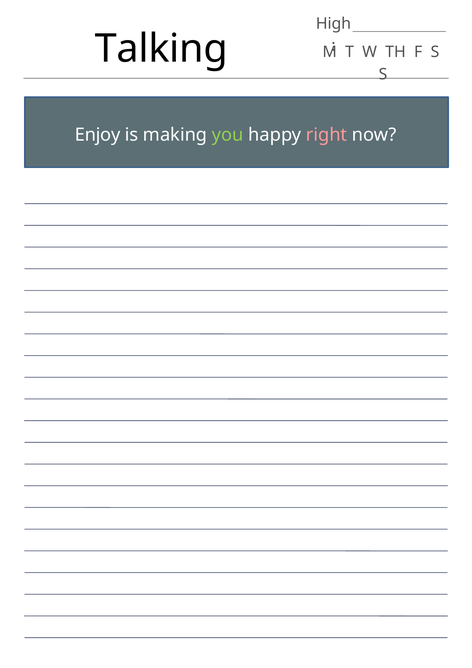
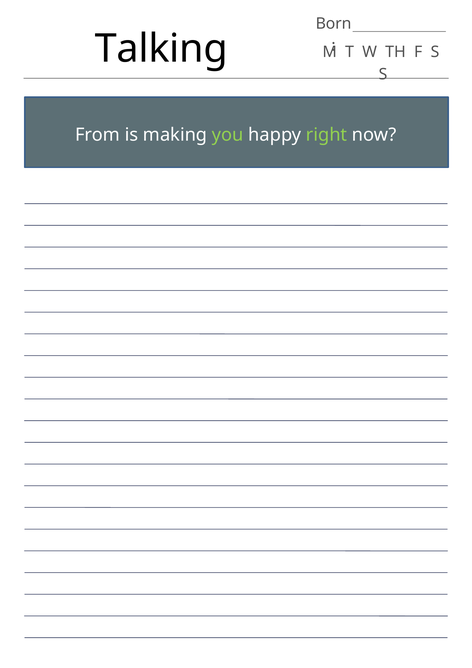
High: High -> Born
Enjoy: Enjoy -> From
right colour: pink -> light green
